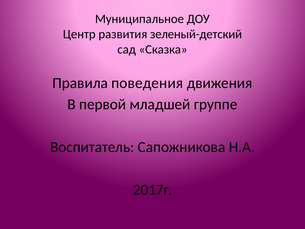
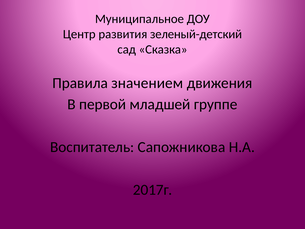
поведения: поведения -> значением
